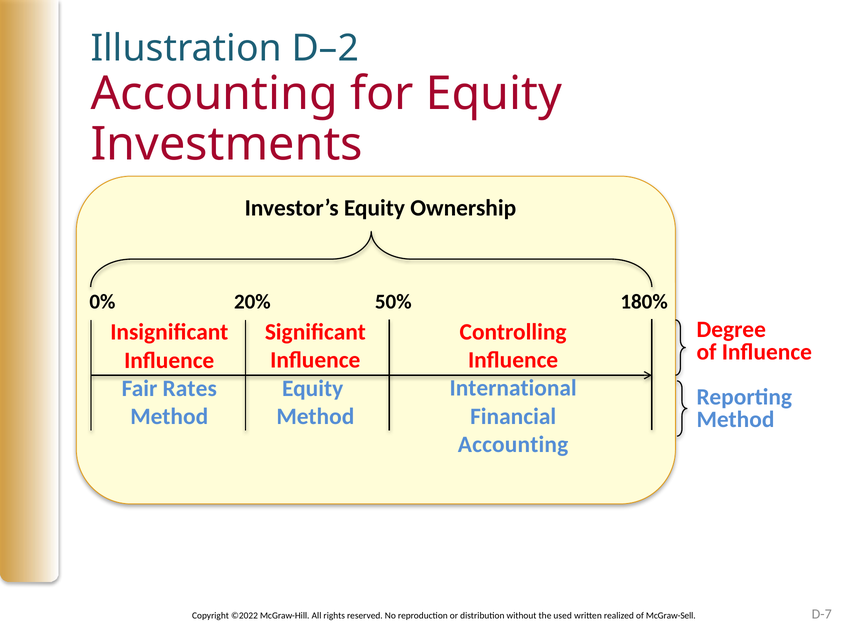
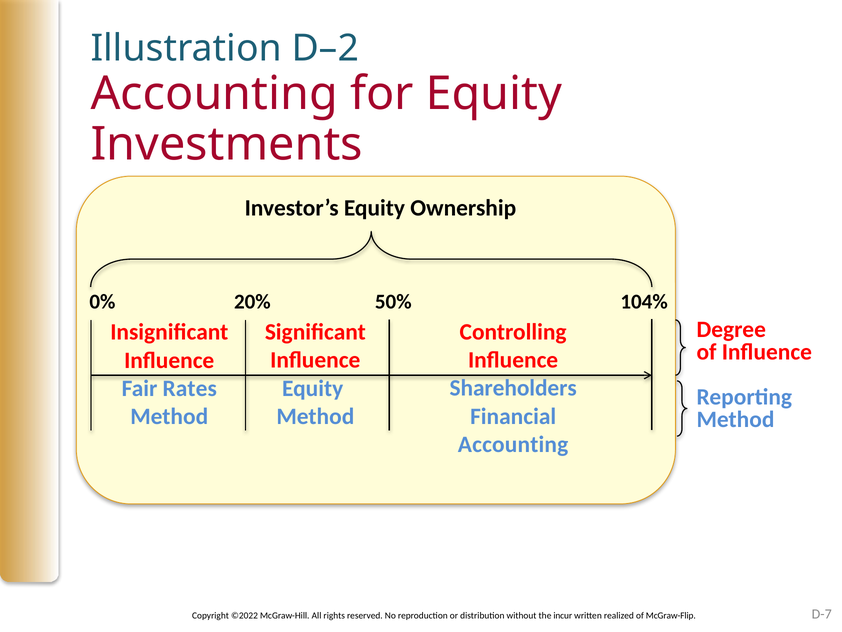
180%: 180% -> 104%
International: International -> Shareholders
used: used -> incur
McGraw-Sell: McGraw-Sell -> McGraw-Flip
